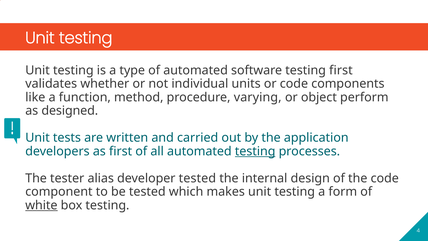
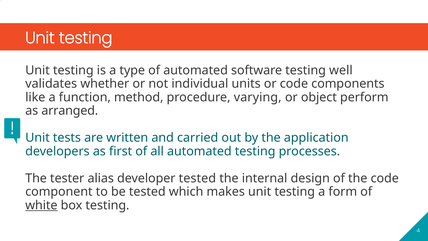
testing first: first -> well
designed: designed -> arranged
testing at (255, 151) underline: present -> none
